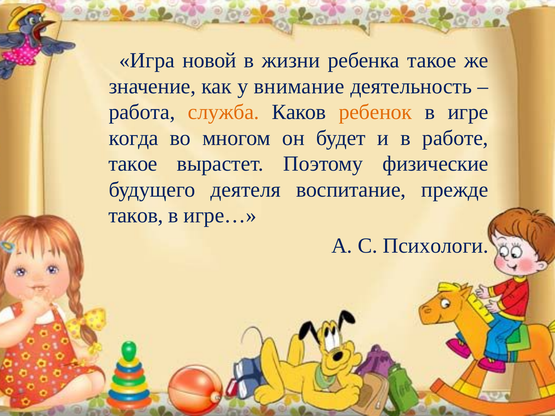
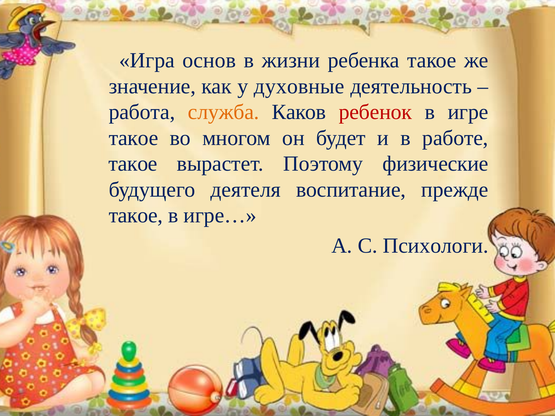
новой: новой -> основ
внимание: внимание -> духовные
ребенок colour: orange -> red
когда at (134, 138): когда -> такое
таков at (136, 216): таков -> такое
